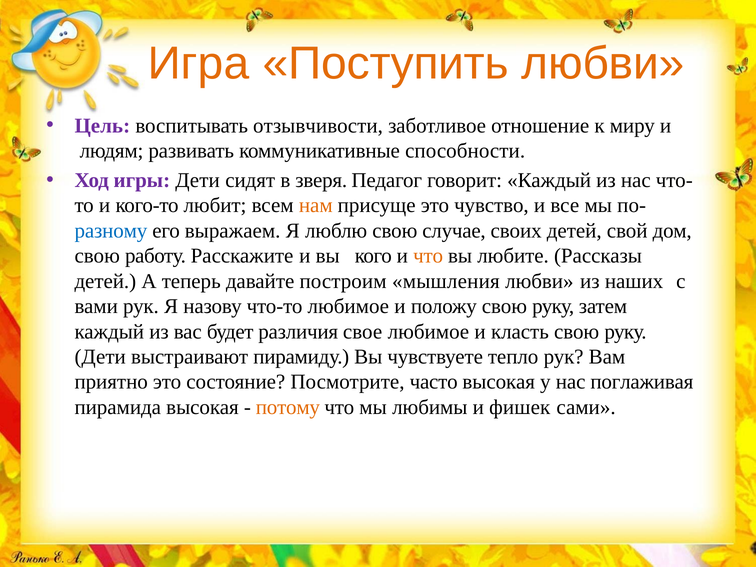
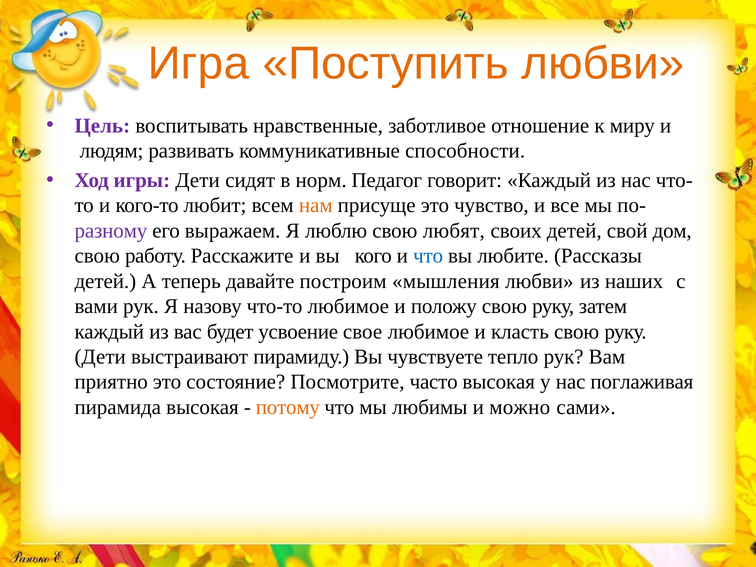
отзывчивости: отзывчивости -> нравственные
зверя: зверя -> норм
разному colour: blue -> purple
случае: случае -> любят
что at (428, 256) colour: orange -> blue
различия: различия -> усвоение
фишек: фишек -> можно
